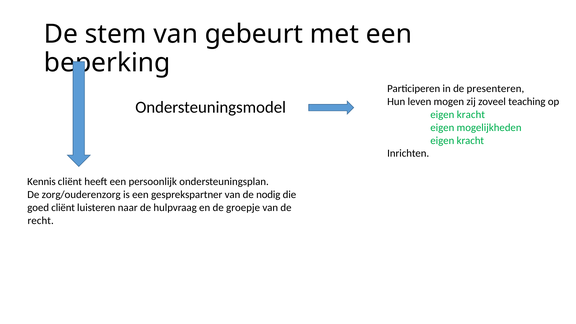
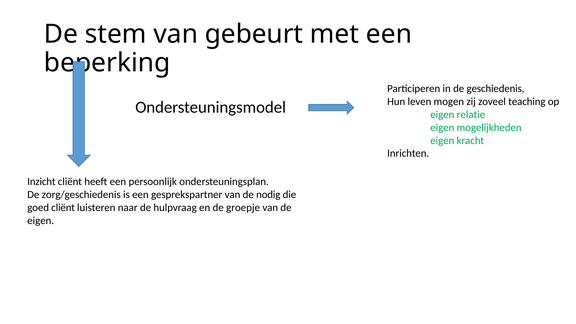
presenteren: presenteren -> geschiedenis
kracht at (471, 115): kracht -> relatie
Kennis: Kennis -> Inzicht
zorg/ouderenzorg: zorg/ouderenzorg -> zorg/geschiedenis
recht at (41, 220): recht -> eigen
